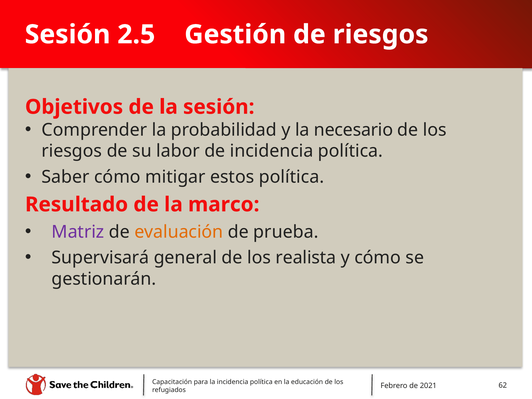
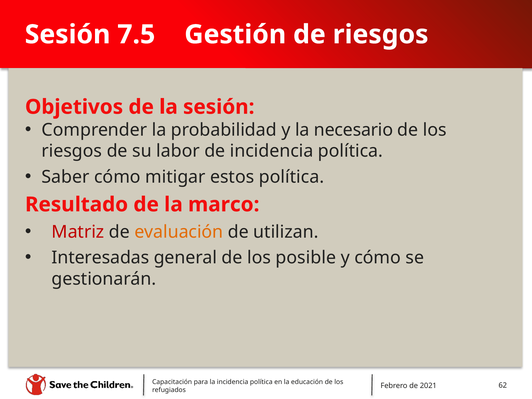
2.5: 2.5 -> 7.5
Matriz colour: purple -> red
prueba: prueba -> utilizan
Supervisará: Supervisará -> Interesadas
realista: realista -> posible
